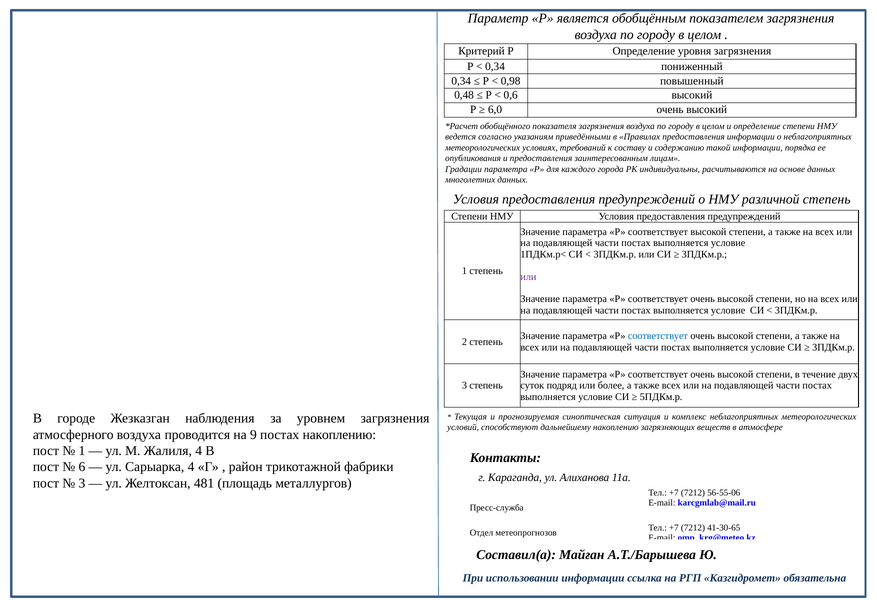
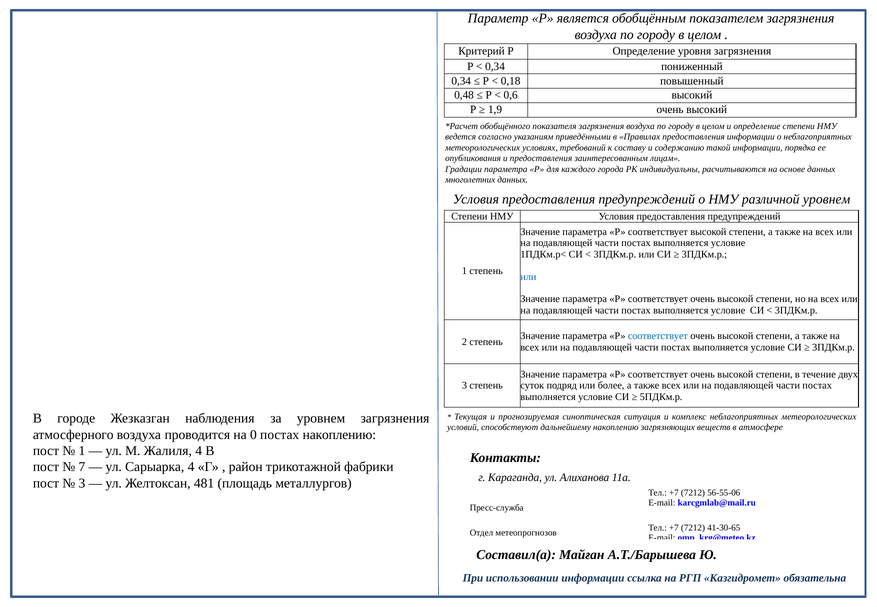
0,98: 0,98 -> 0,18
6,0: 6,0 -> 1,9
различной степень: степень -> уровнем
или at (528, 277) colour: purple -> blue
9: 9 -> 0
6: 6 -> 7
